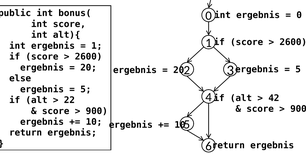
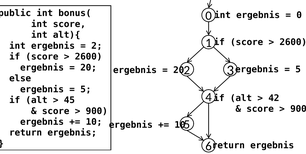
1 at (97, 46): 1 -> 2
22: 22 -> 45
